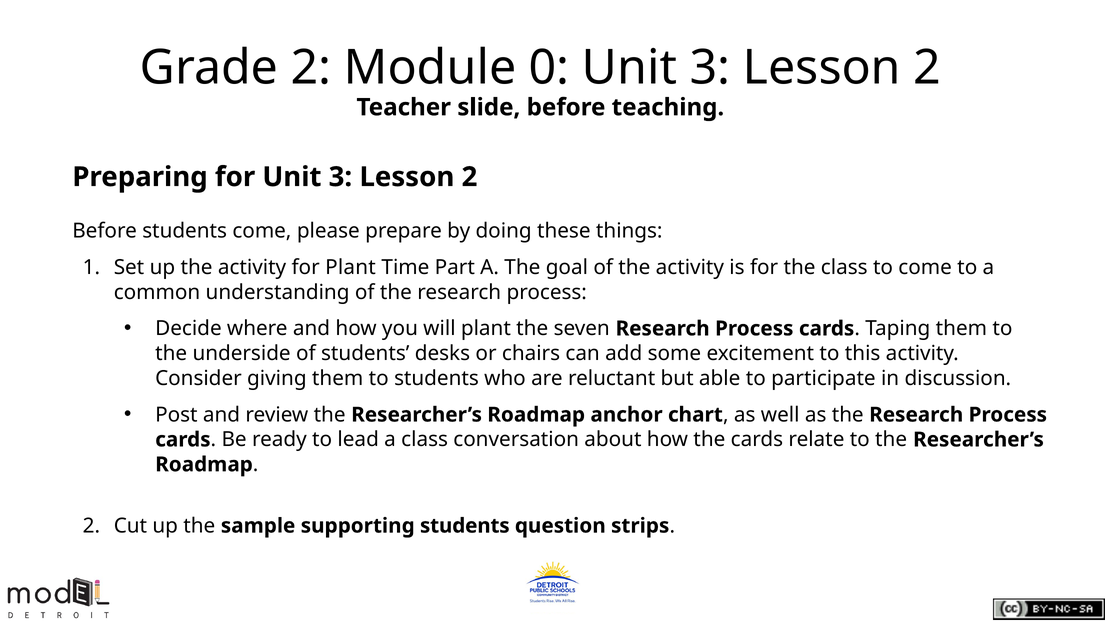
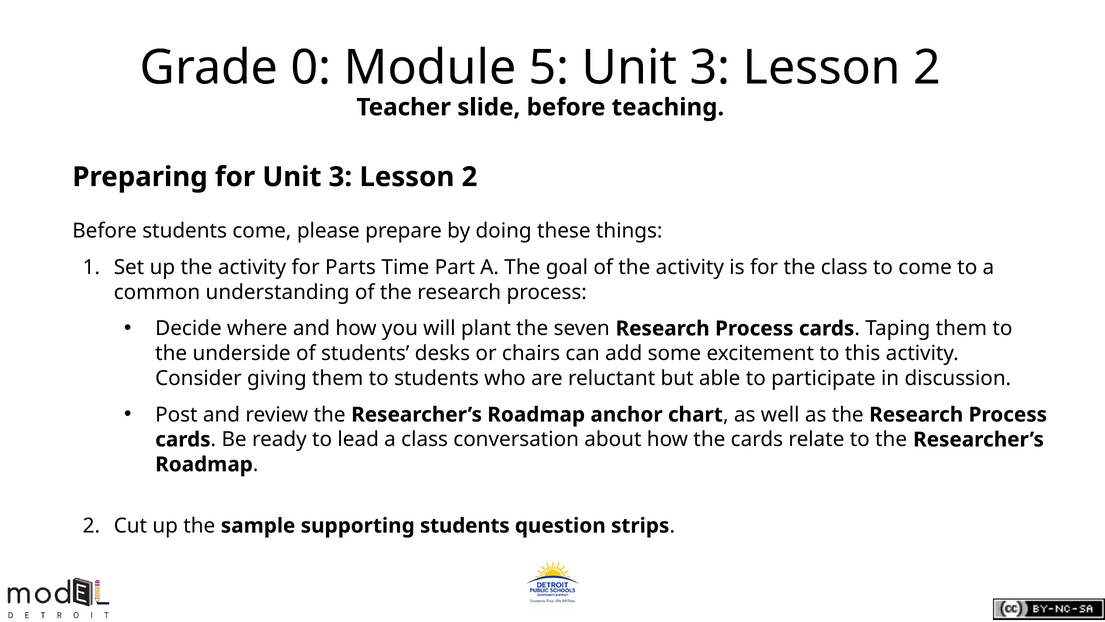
Grade 2: 2 -> 0
0: 0 -> 5
for Plant: Plant -> Parts
